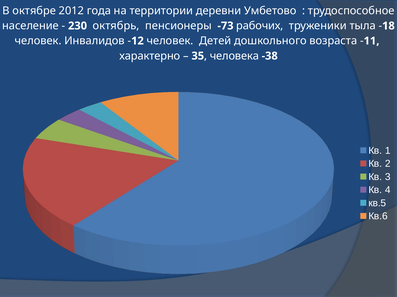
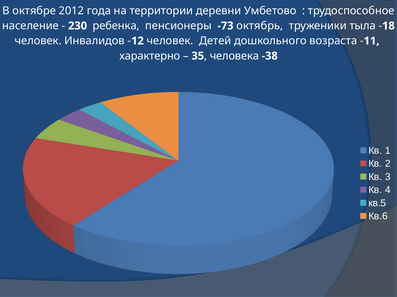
октябрь: октябрь -> ребенка
рабочих: рабочих -> октябрь
